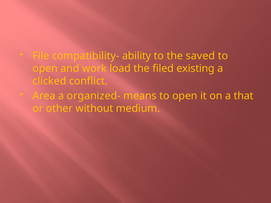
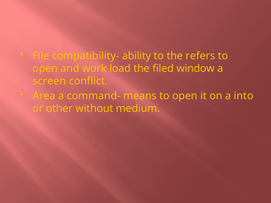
saved: saved -> refers
existing: existing -> window
clicked: clicked -> screen
organized-: organized- -> command-
that: that -> into
